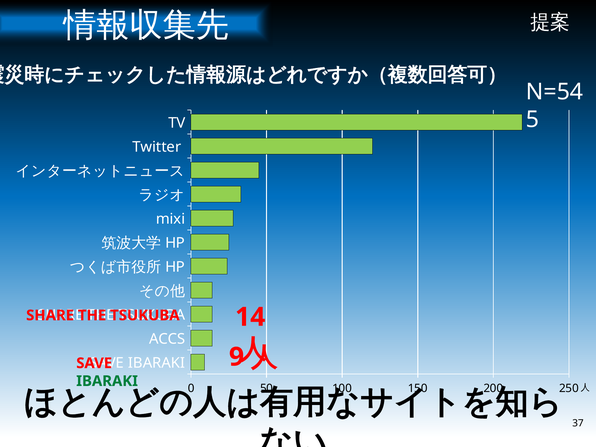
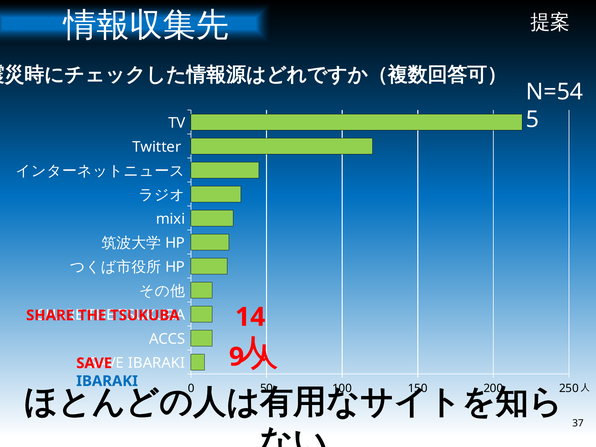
IBARAKI at (107, 381) colour: green -> blue
